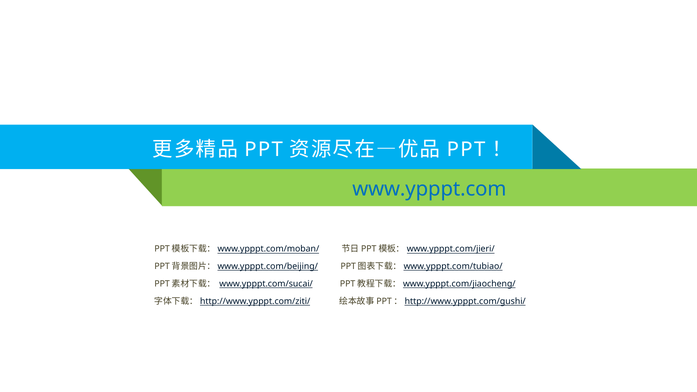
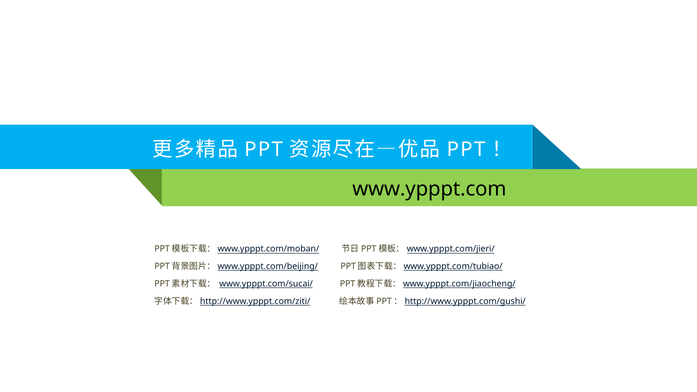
www.ypppt.com colour: blue -> black
